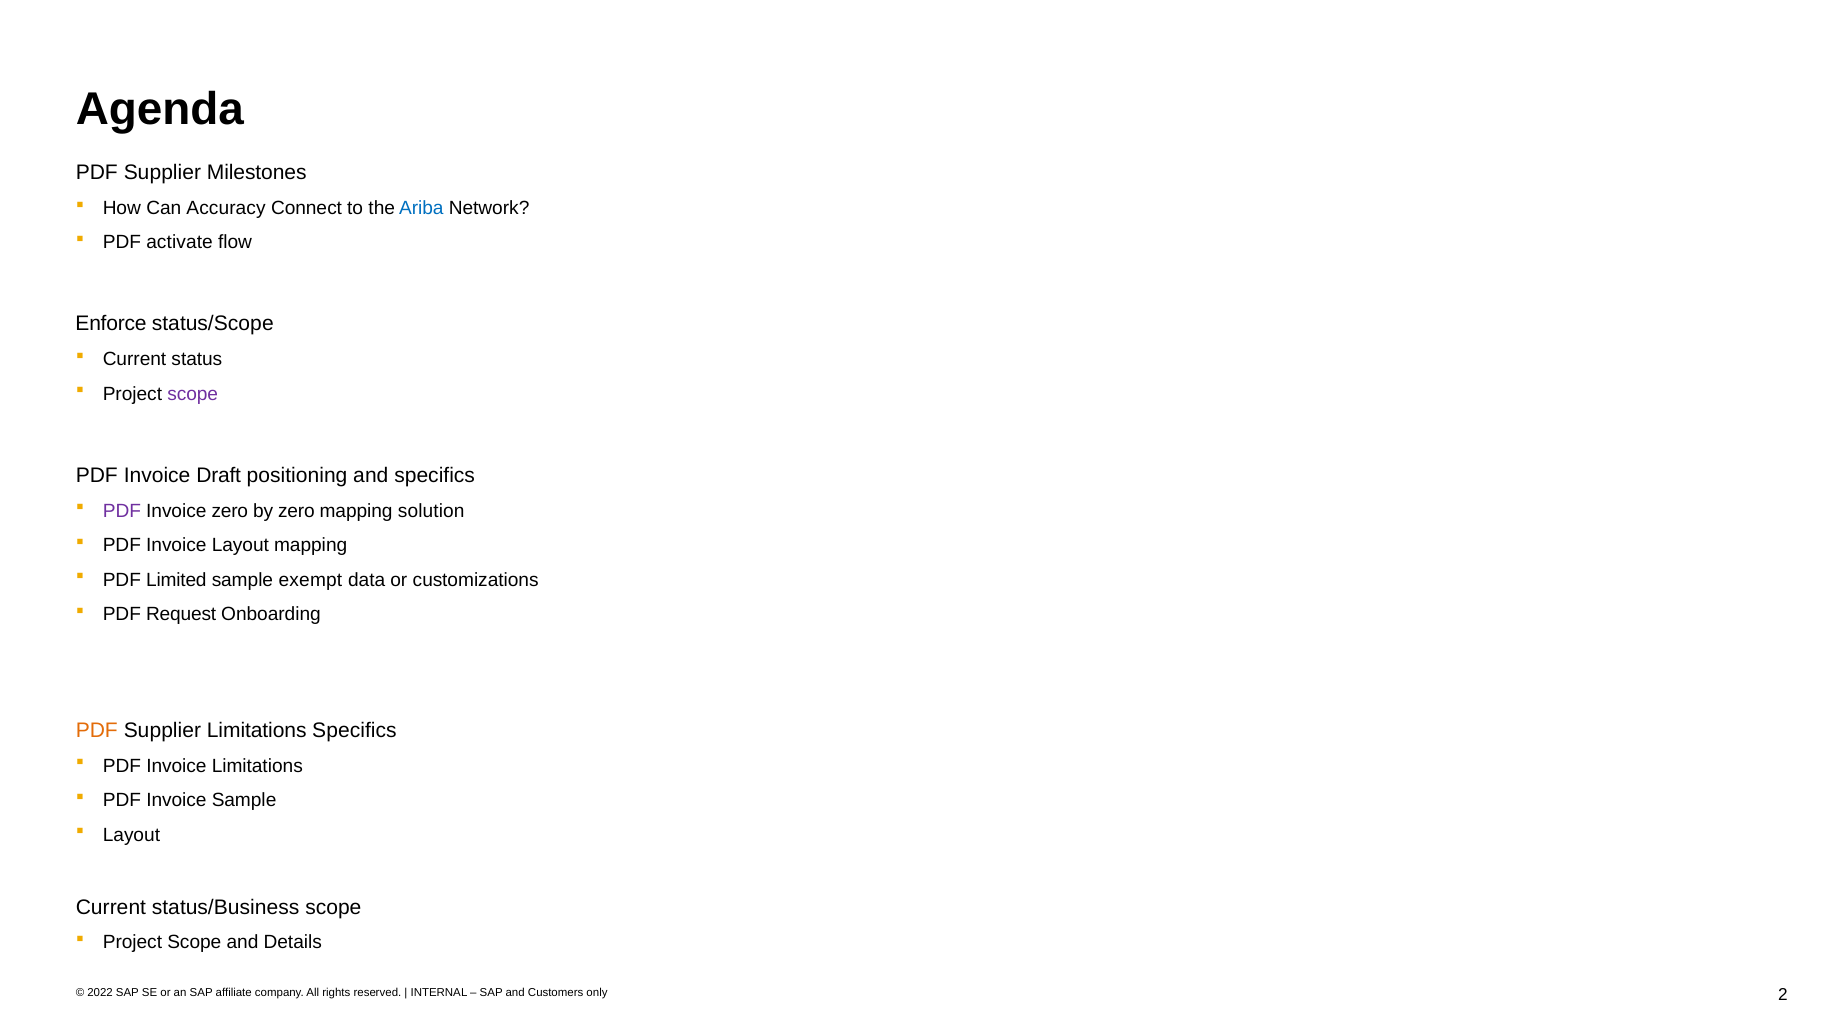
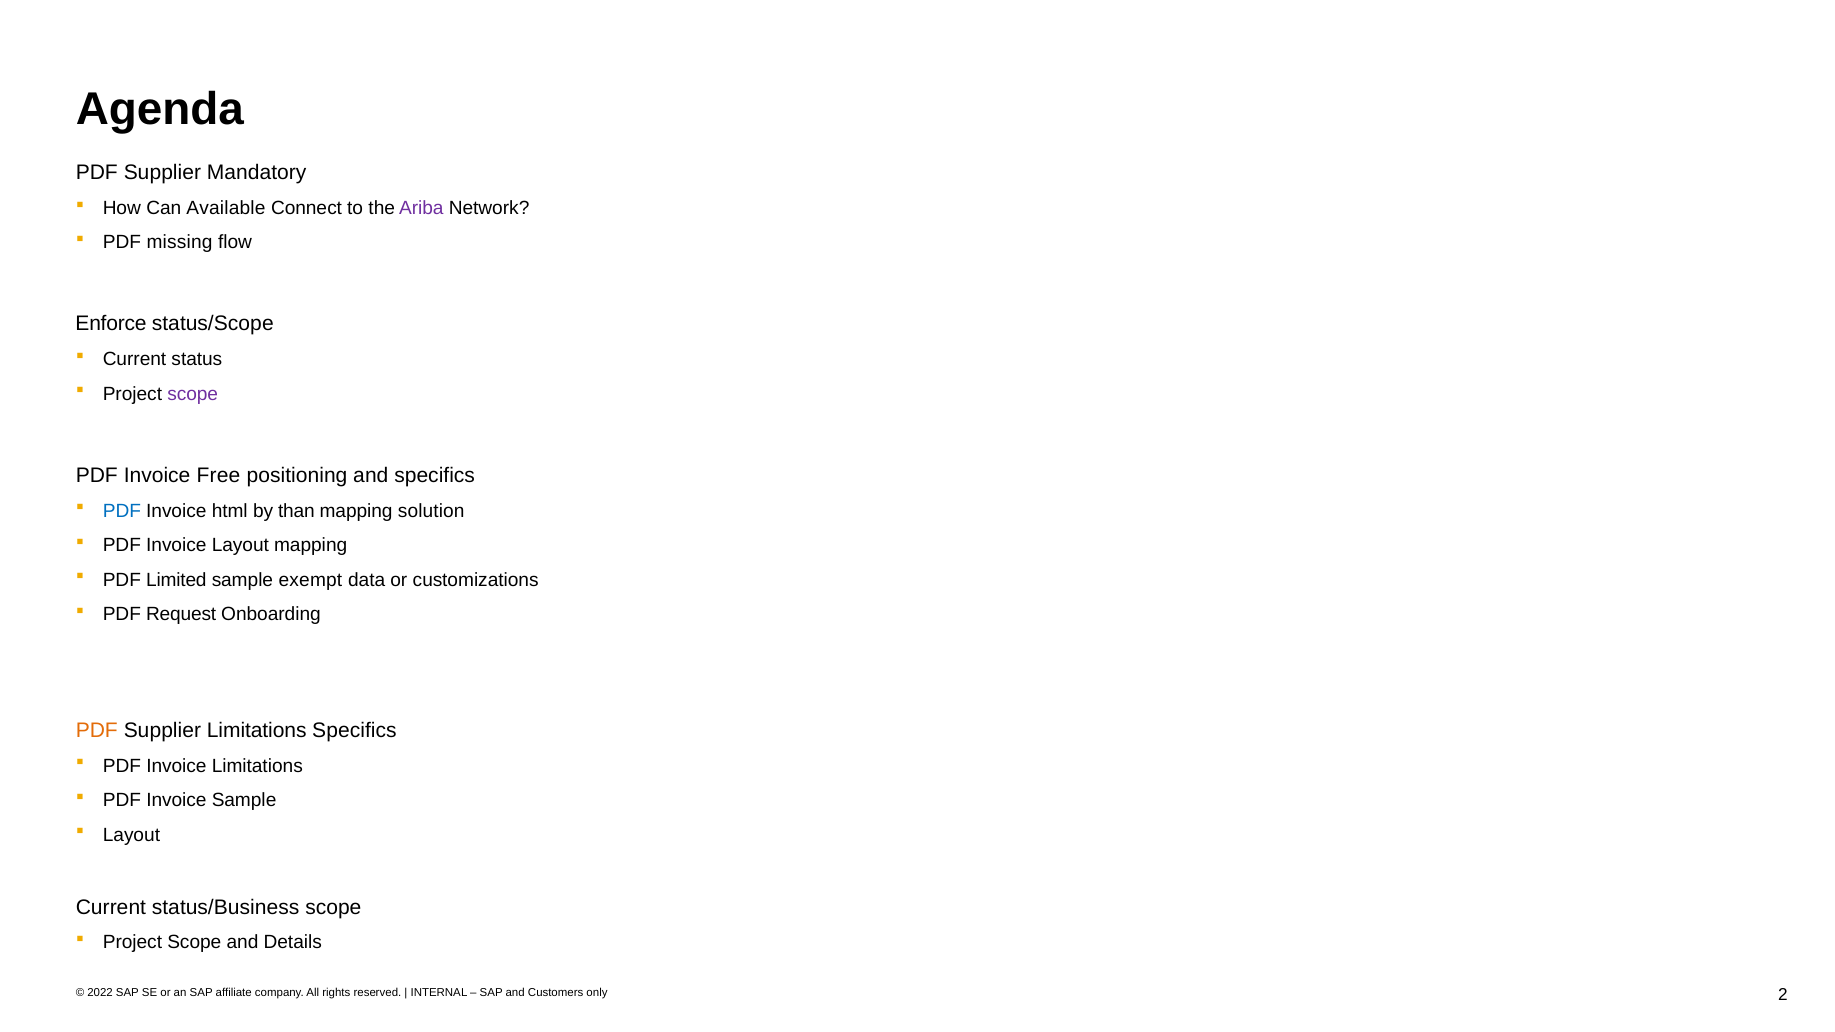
Milestones: Milestones -> Mandatory
Accuracy: Accuracy -> Available
Ariba colour: blue -> purple
activate: activate -> missing
Draft: Draft -> Free
PDF at (122, 511) colour: purple -> blue
Invoice zero: zero -> html
by zero: zero -> than
